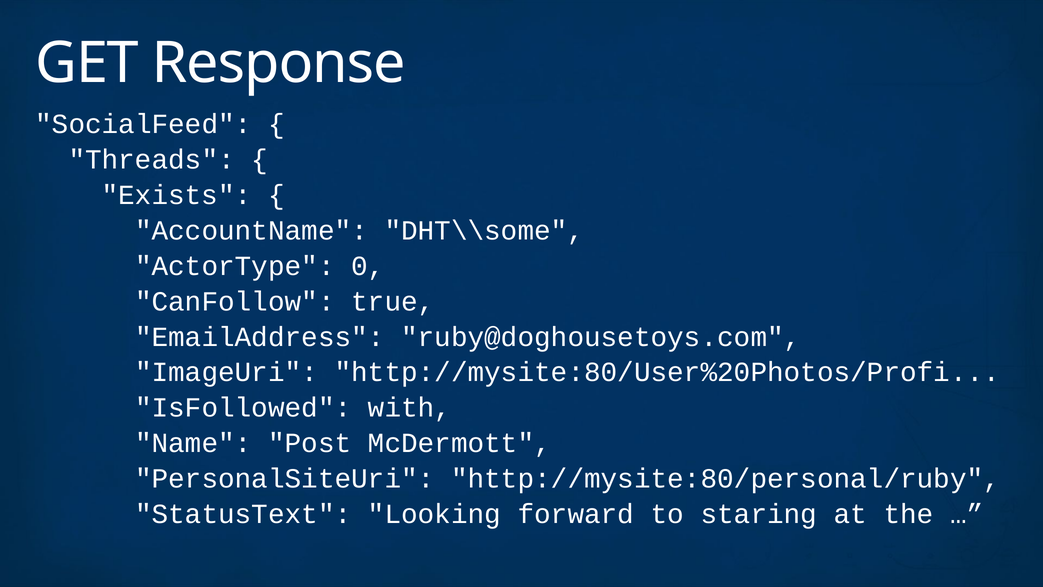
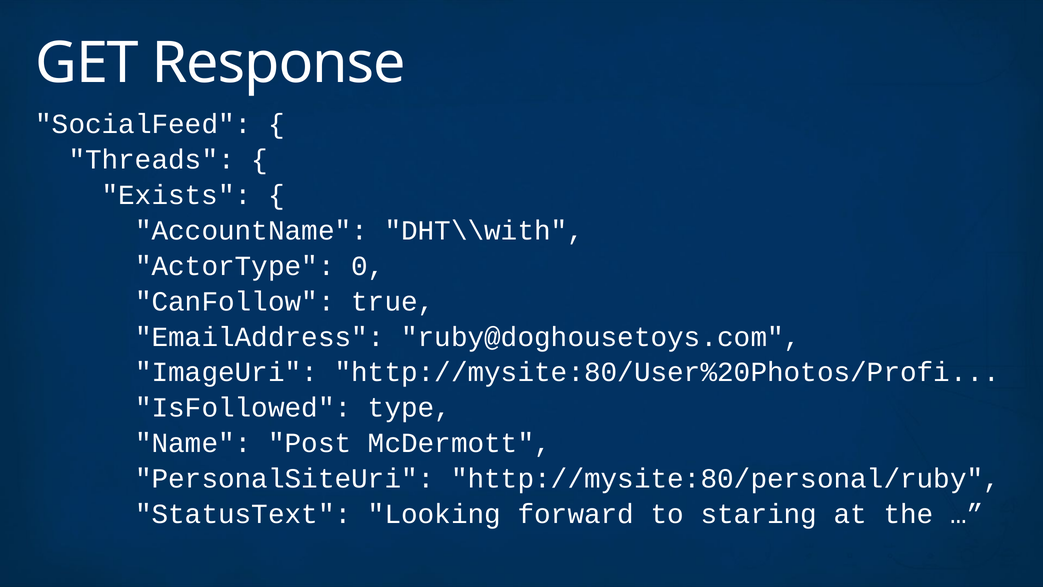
DHT\\some: DHT\\some -> DHT\\with
with: with -> type
